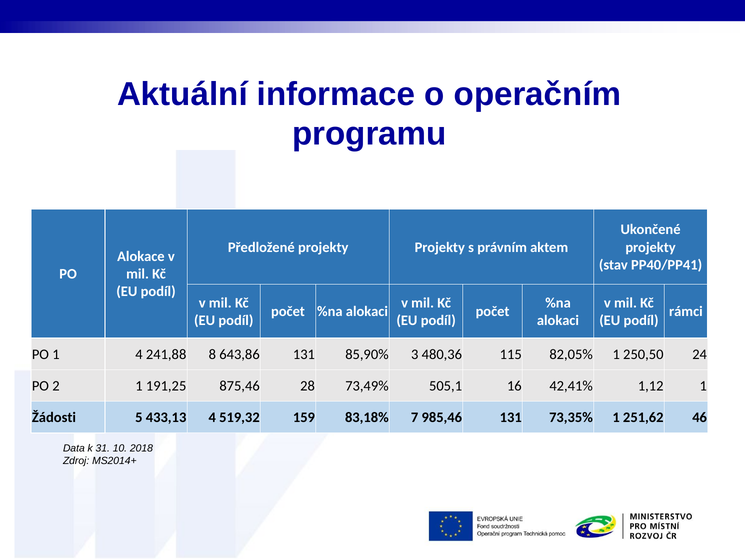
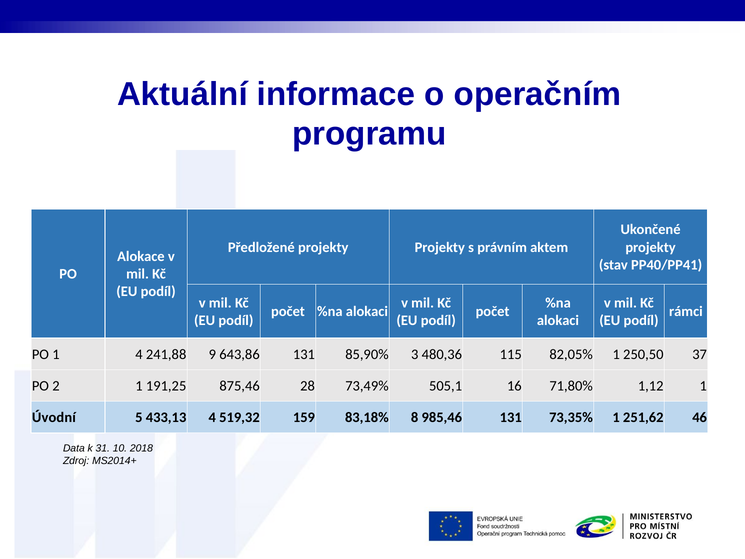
8: 8 -> 9
24: 24 -> 37
42,41%: 42,41% -> 71,80%
Žádosti: Žádosti -> Úvodní
7: 7 -> 8
